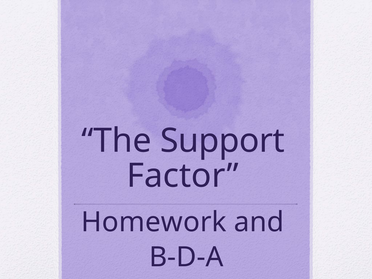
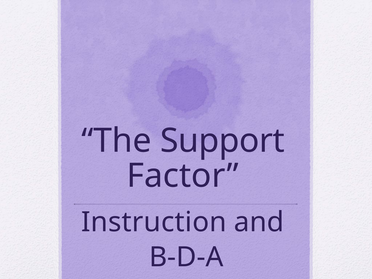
Homework: Homework -> Instruction
